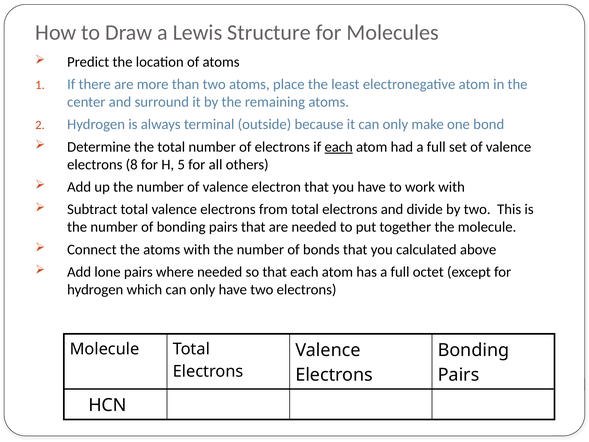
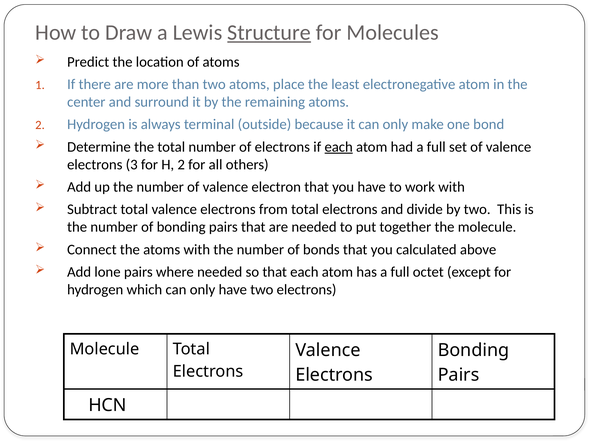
Structure underline: none -> present
8: 8 -> 3
H 5: 5 -> 2
